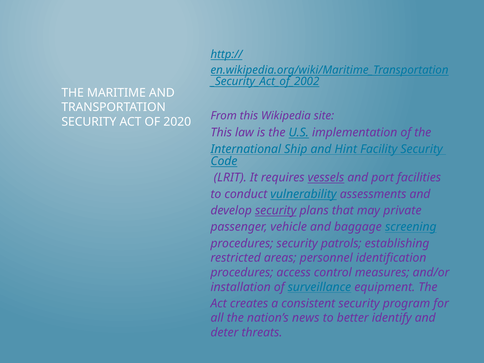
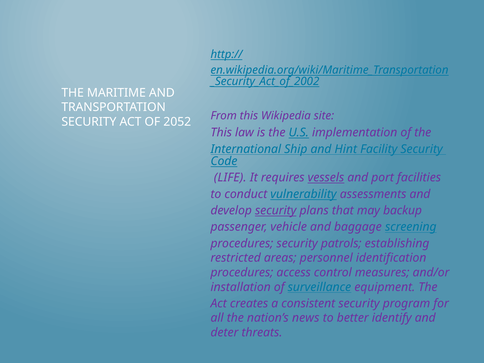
2020: 2020 -> 2052
LRIT: LRIT -> LIFE
private: private -> backup
